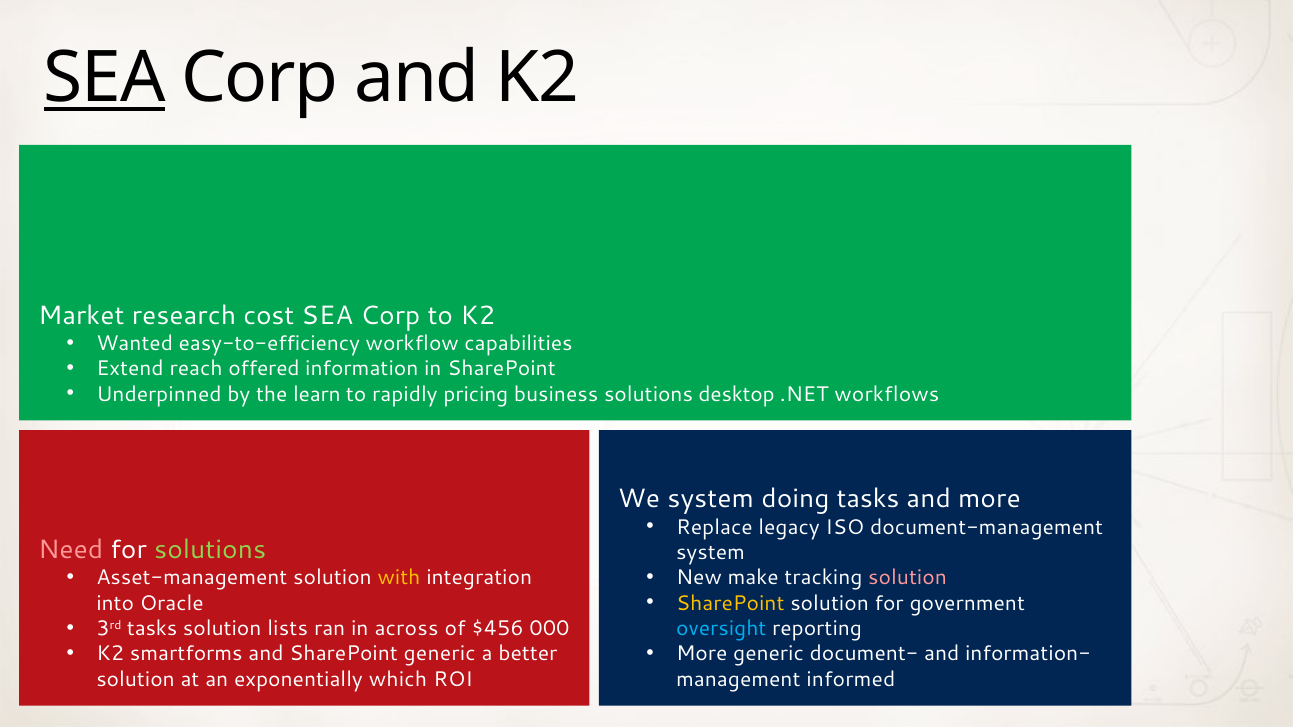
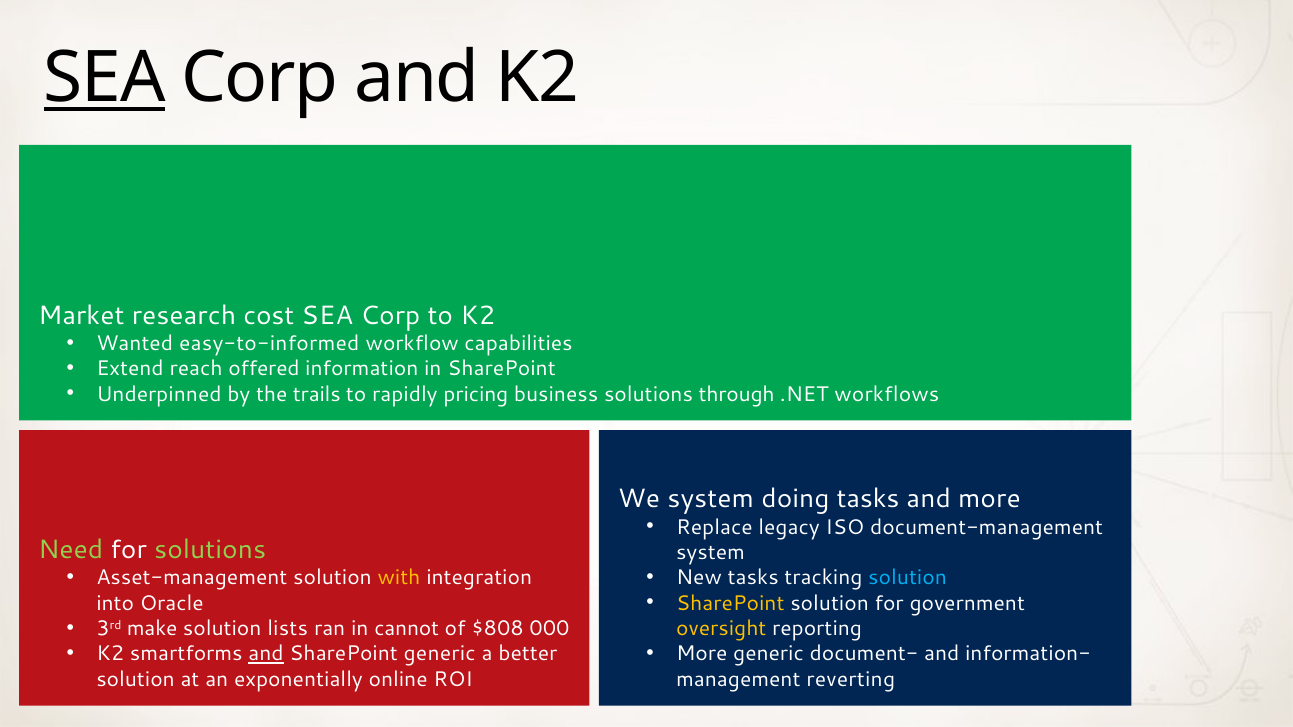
easy-to-efficiency: easy-to-efficiency -> easy-to-informed
learn: learn -> trails
desktop: desktop -> through
Need colour: pink -> light green
New make: make -> tasks
solution at (908, 578) colour: pink -> light blue
3rd tasks: tasks -> make
across: across -> cannot
$456: $456 -> $808
oversight colour: light blue -> yellow
and at (266, 654) underline: none -> present
which: which -> online
informed: informed -> reverting
